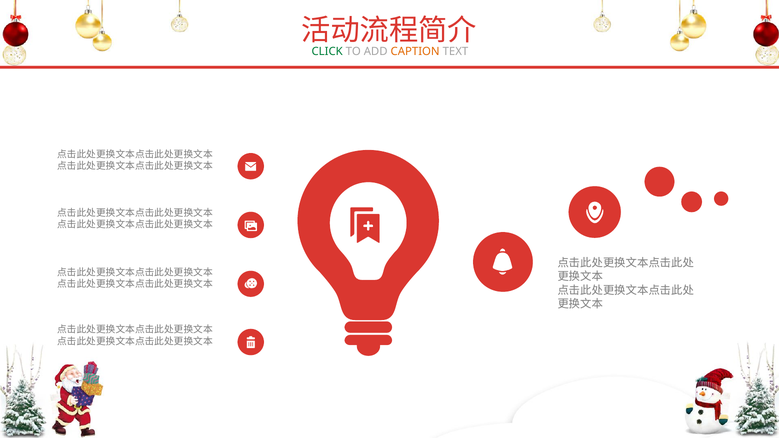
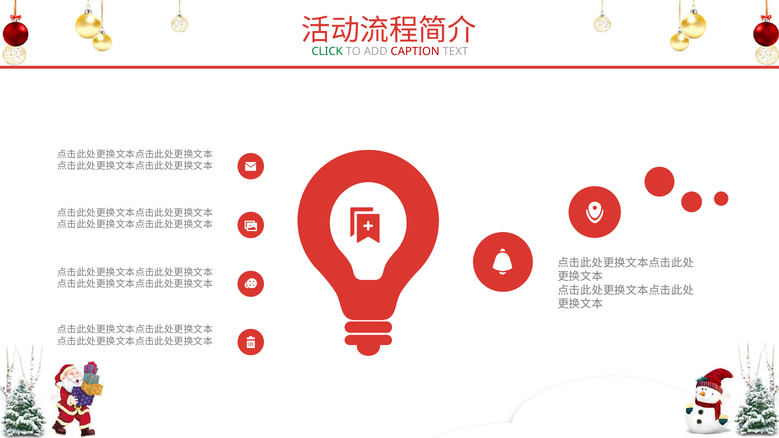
CAPTION colour: orange -> red
